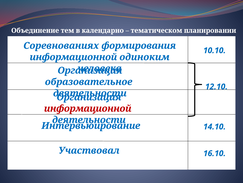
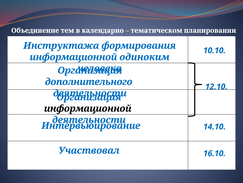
Соревнованиях: Соревнованиях -> Инструктажа
образовательное: образовательное -> дополнительного
информационной at (88, 108) colour: red -> black
